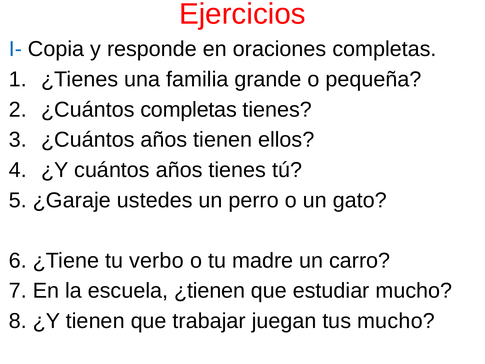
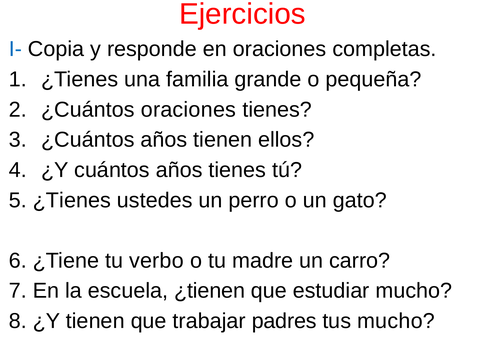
¿Cuántos completas: completas -> oraciones
5 ¿Garaje: ¿Garaje -> ¿Tienes
juegan: juegan -> padres
